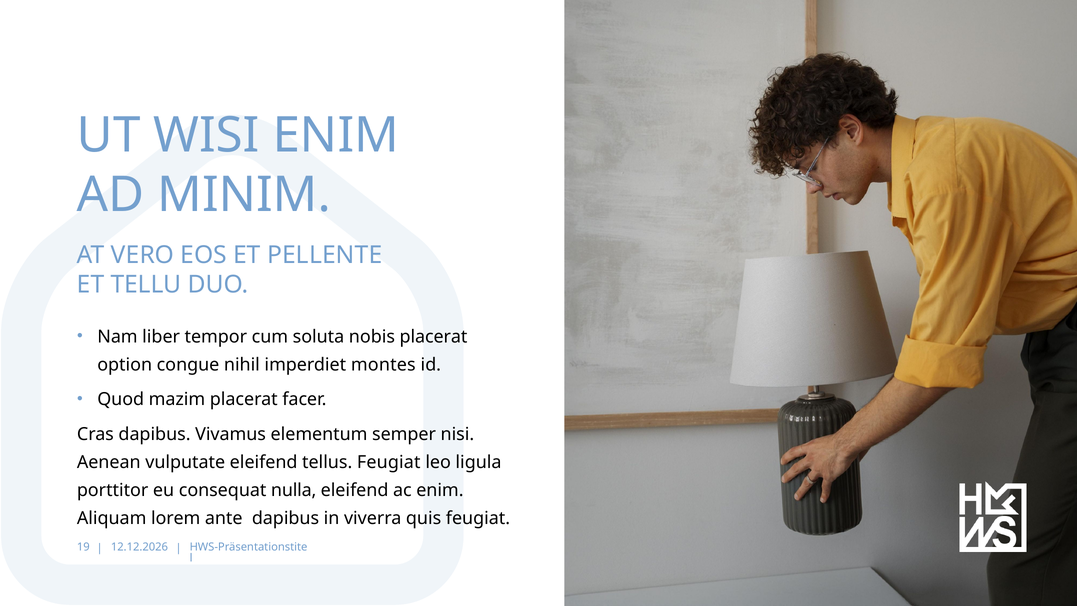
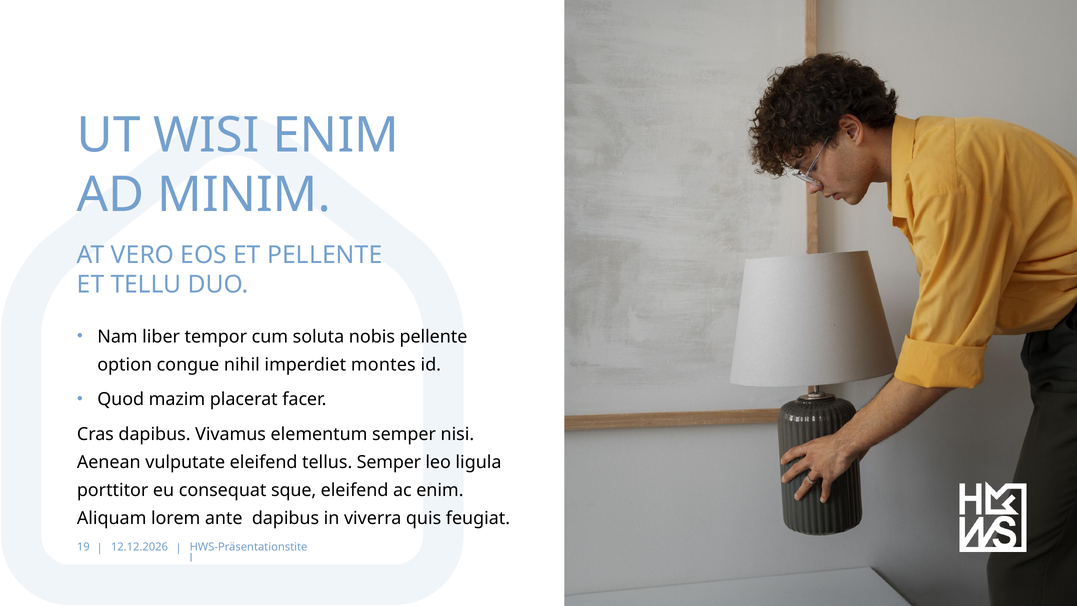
nobis placerat: placerat -> pellente
tellus Feugiat: Feugiat -> Semper
nulla: nulla -> sque
